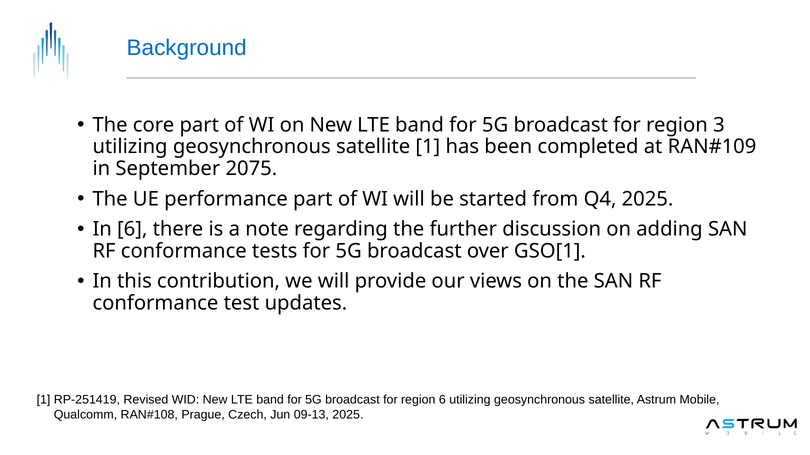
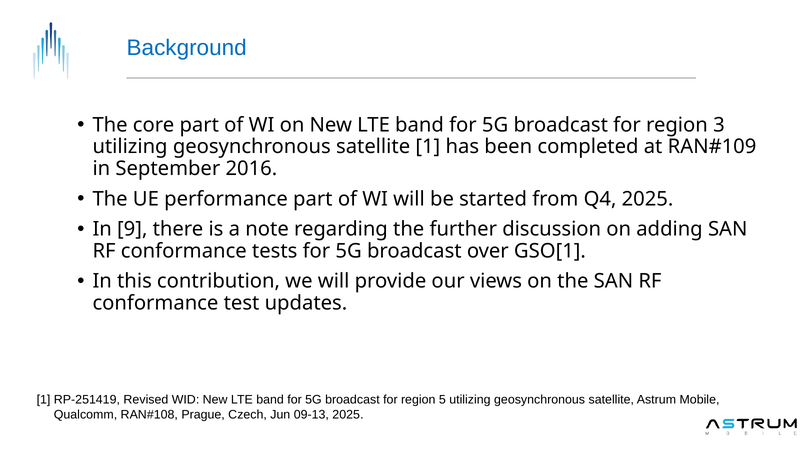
2075: 2075 -> 2016
In 6: 6 -> 9
region 6: 6 -> 5
